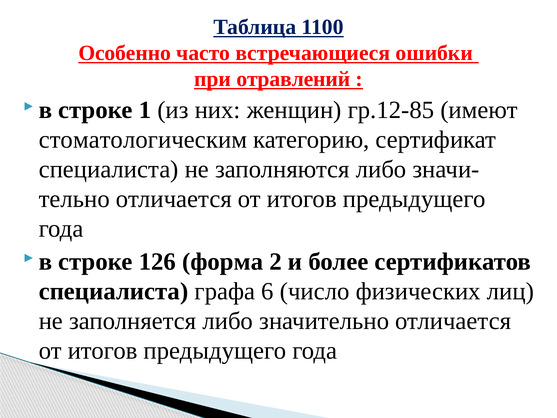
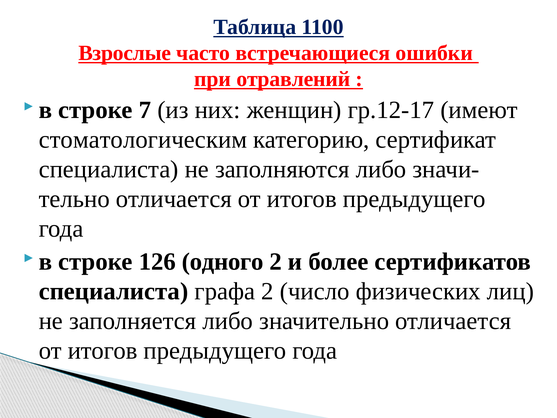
Особенно: Особенно -> Взрослые
1: 1 -> 7
гр.12-85: гр.12-85 -> гр.12-17
форма: форма -> одного
графа 6: 6 -> 2
